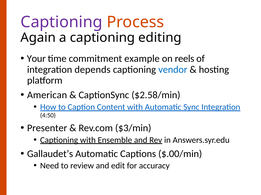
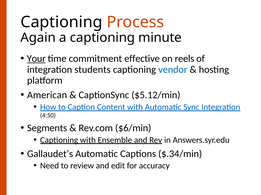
Captioning at (62, 22) colour: purple -> black
editing: editing -> minute
Your underline: none -> present
example: example -> effective
depends: depends -> students
$2.58/min: $2.58/min -> $5.12/min
Presenter: Presenter -> Segments
$3/min: $3/min -> $6/min
$.00/min: $.00/min -> $.34/min
